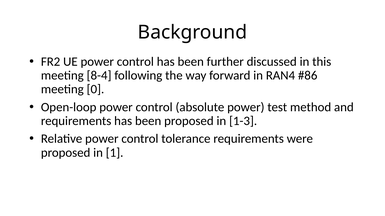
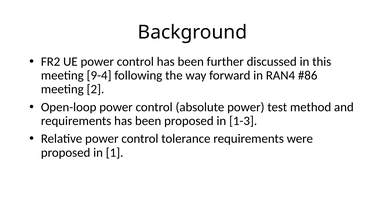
8-4: 8-4 -> 9-4
0: 0 -> 2
